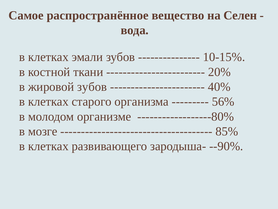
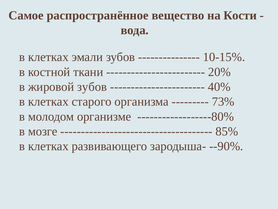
Селен: Селен -> Кости
56%: 56% -> 73%
